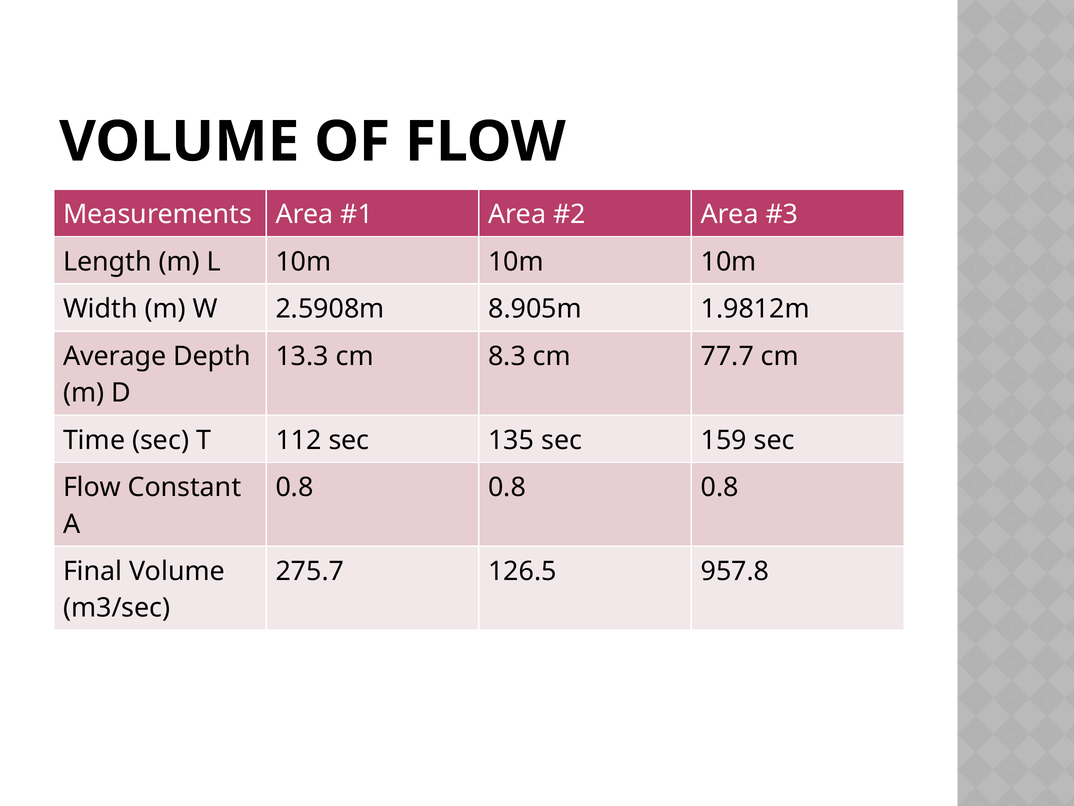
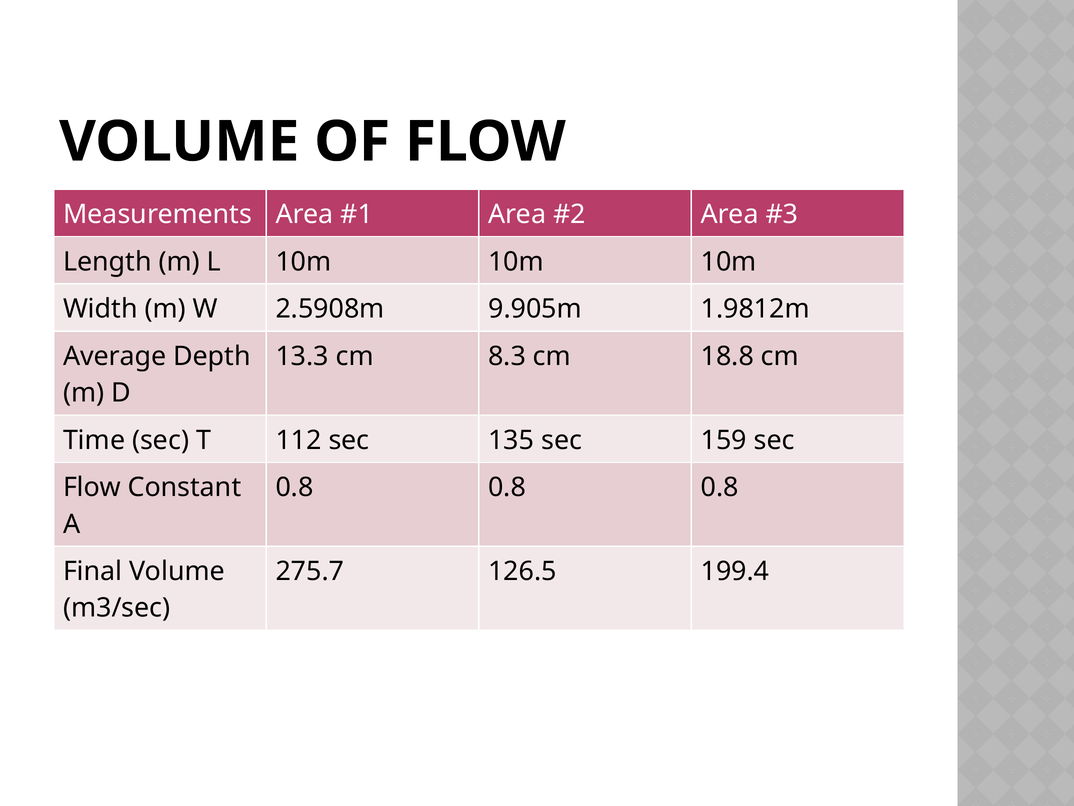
8.905m: 8.905m -> 9.905m
77.7: 77.7 -> 18.8
957.8: 957.8 -> 199.4
